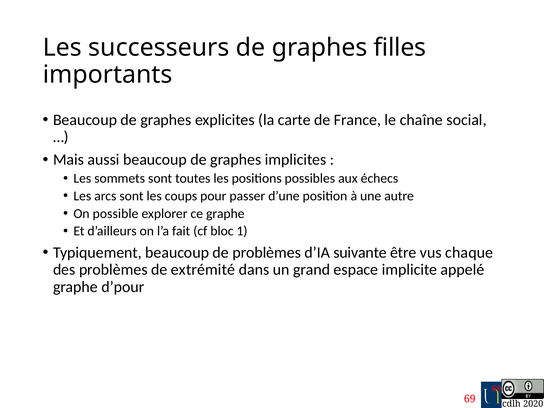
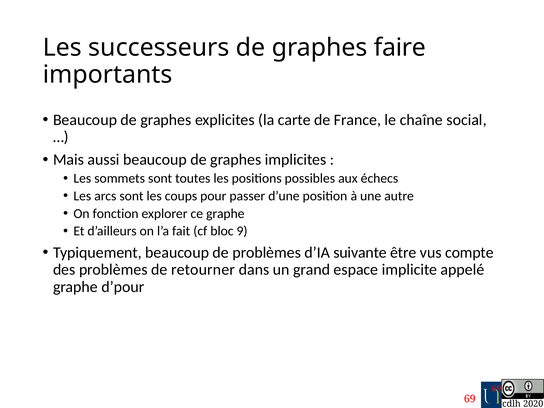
filles: filles -> faire
possible: possible -> fonction
1: 1 -> 9
chaque: chaque -> compte
extrémité: extrémité -> retourner
